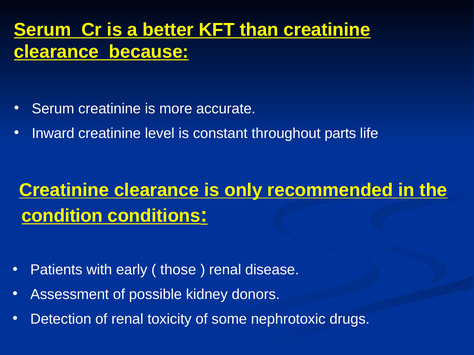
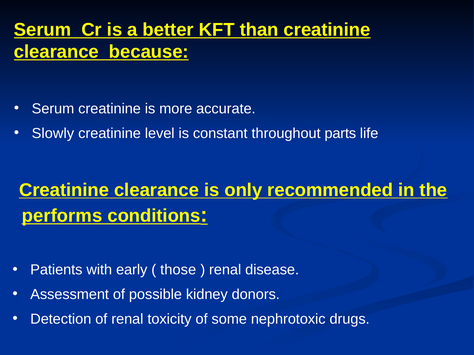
Inward: Inward -> Slowly
condition: condition -> performs
